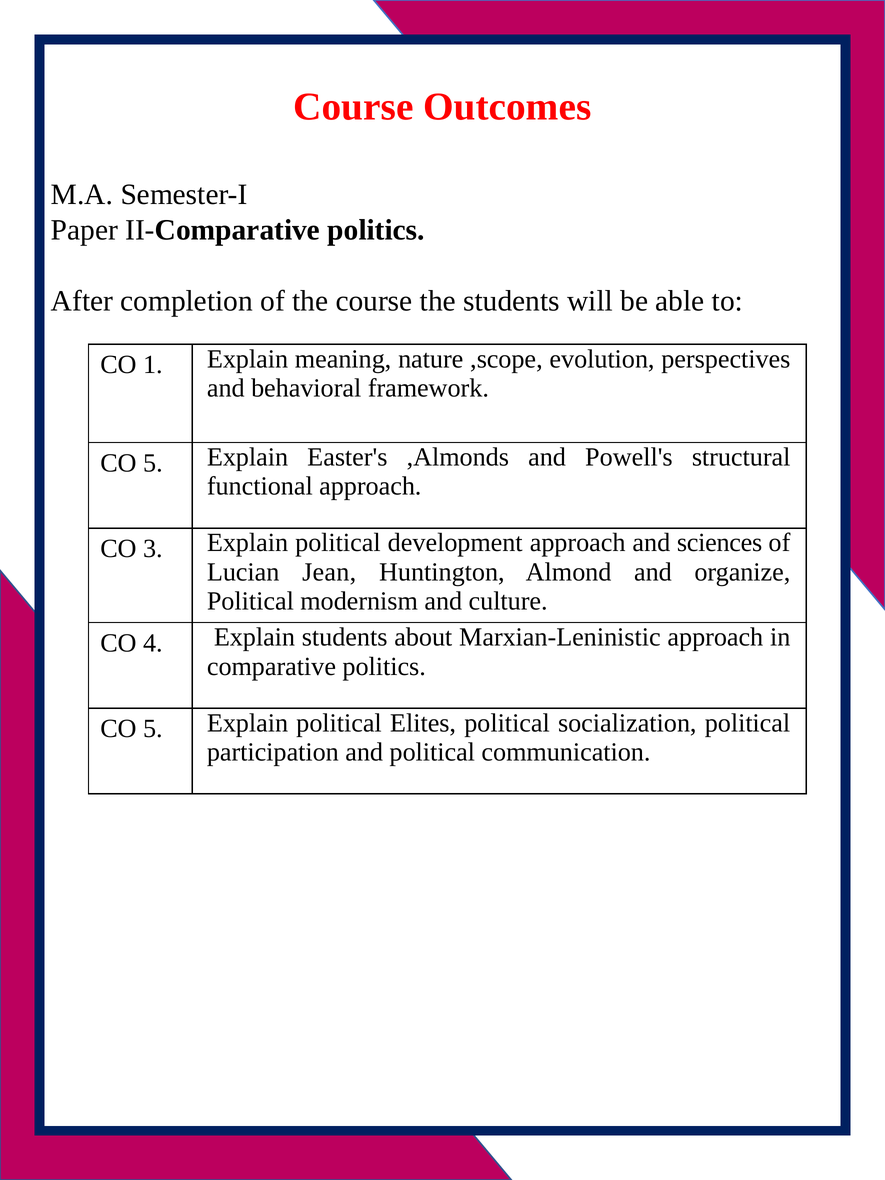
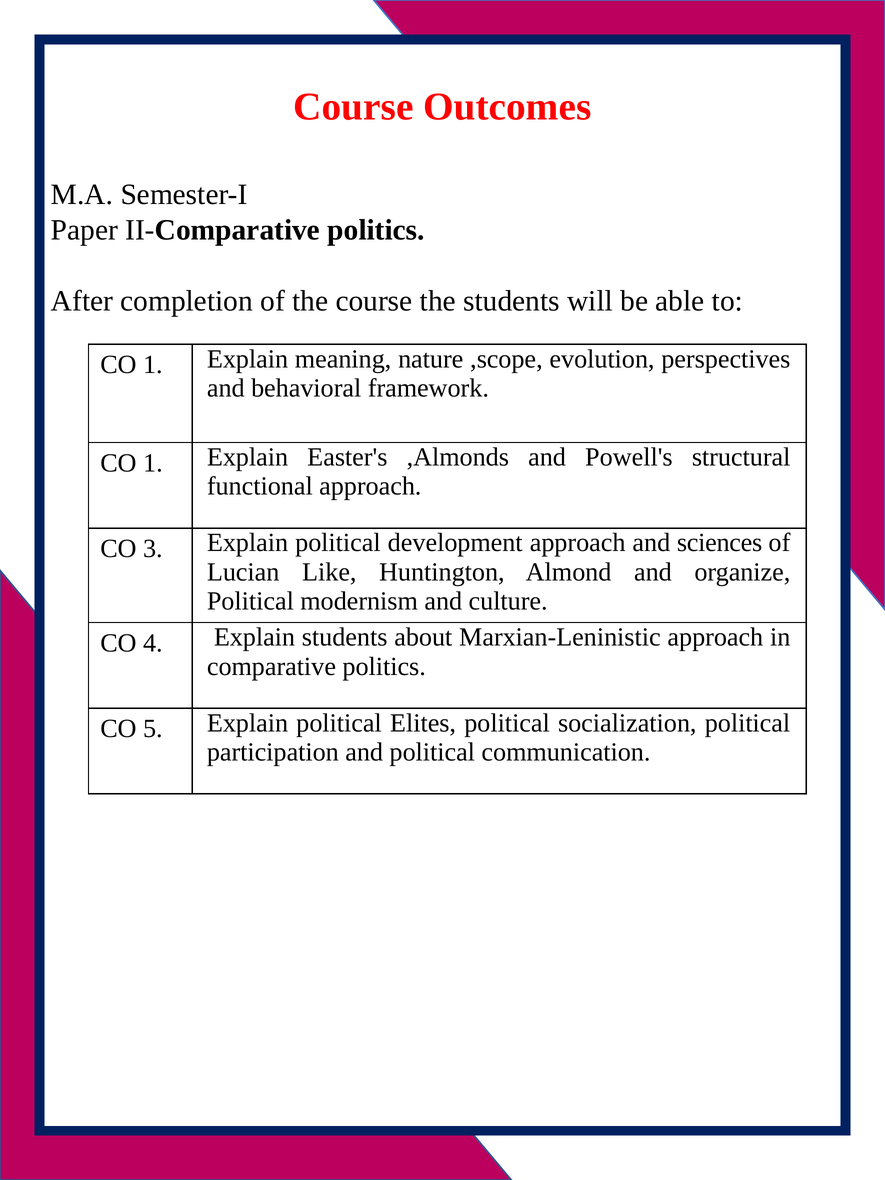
5 at (153, 463): 5 -> 1
Jean: Jean -> Like
